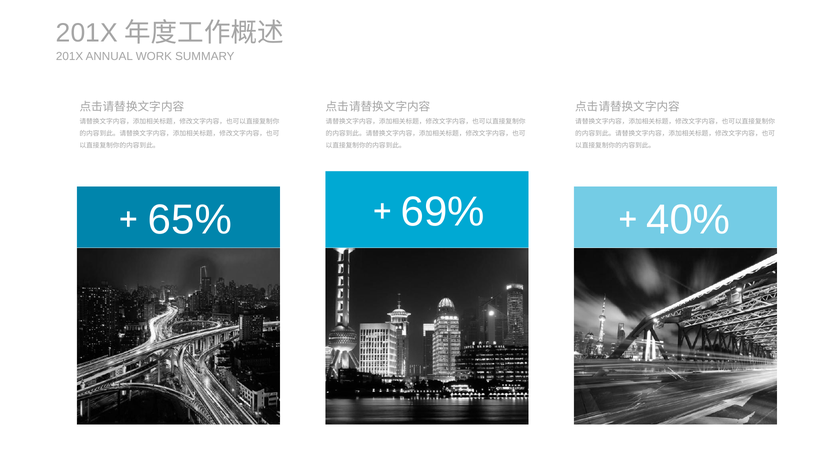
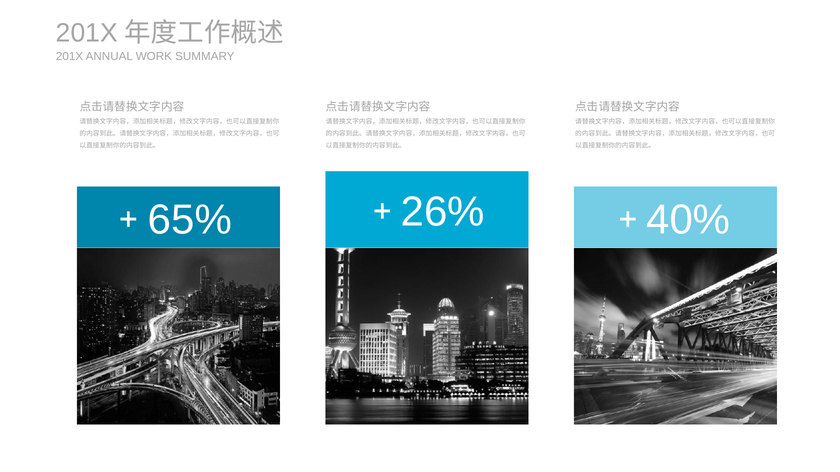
69%: 69% -> 26%
